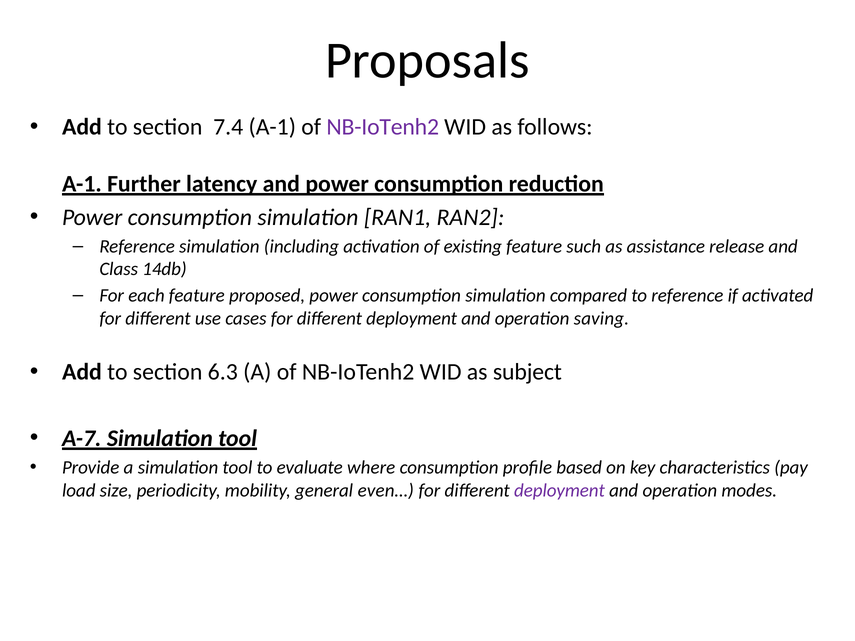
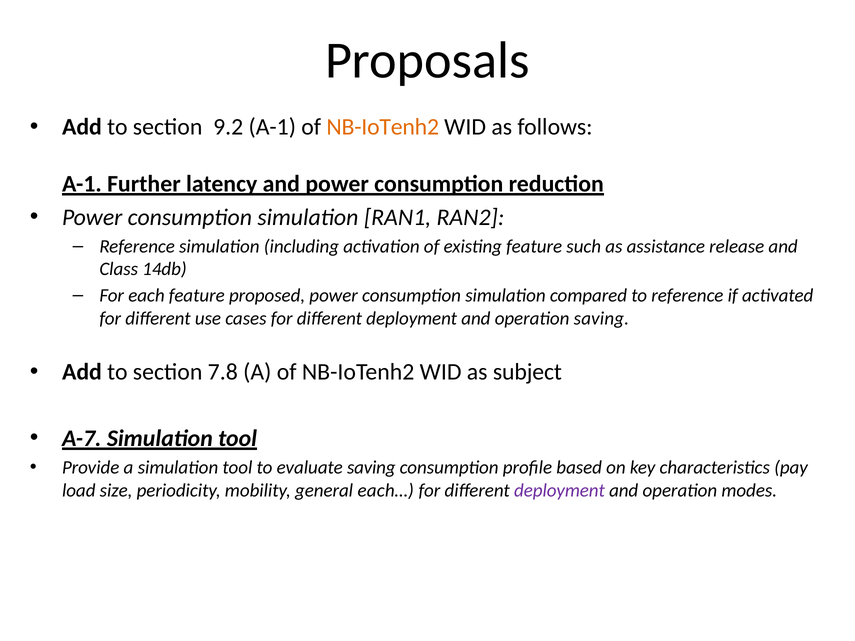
7.4: 7.4 -> 9.2
NB-IoTenh2 at (383, 127) colour: purple -> orange
6.3: 6.3 -> 7.8
evaluate where: where -> saving
even…: even… -> each…
